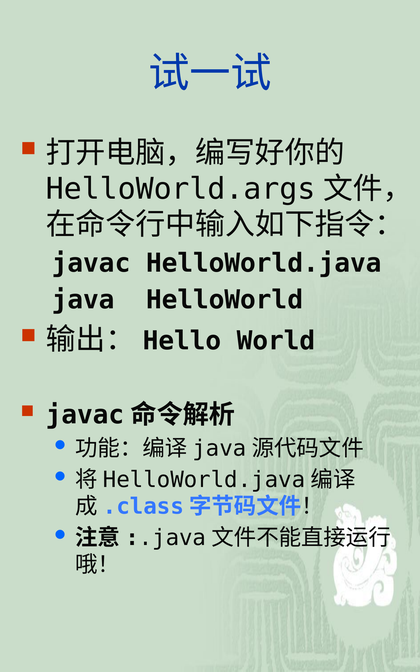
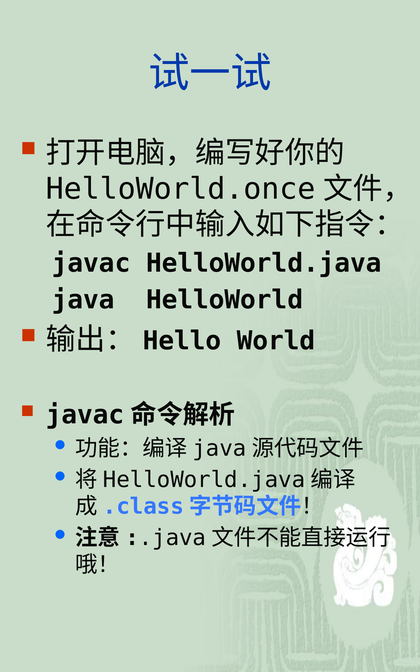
HelloWorld.args: HelloWorld.args -> HelloWorld.once
